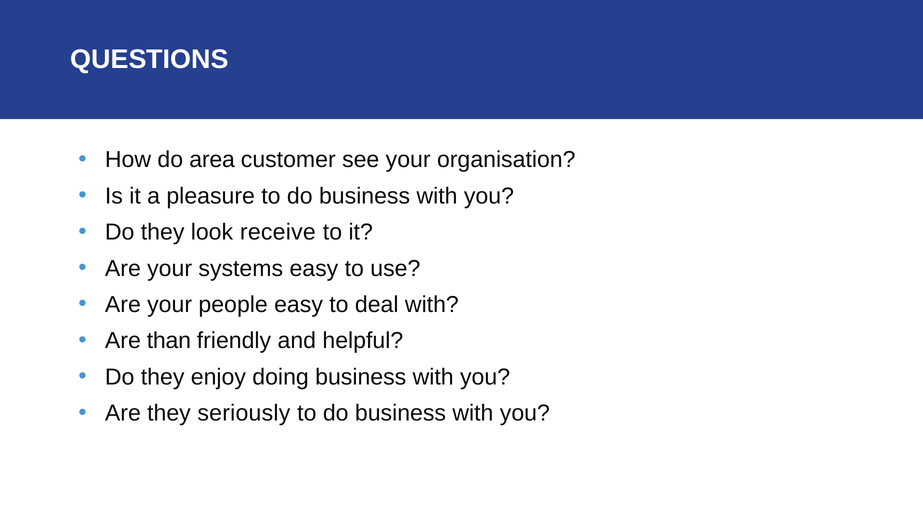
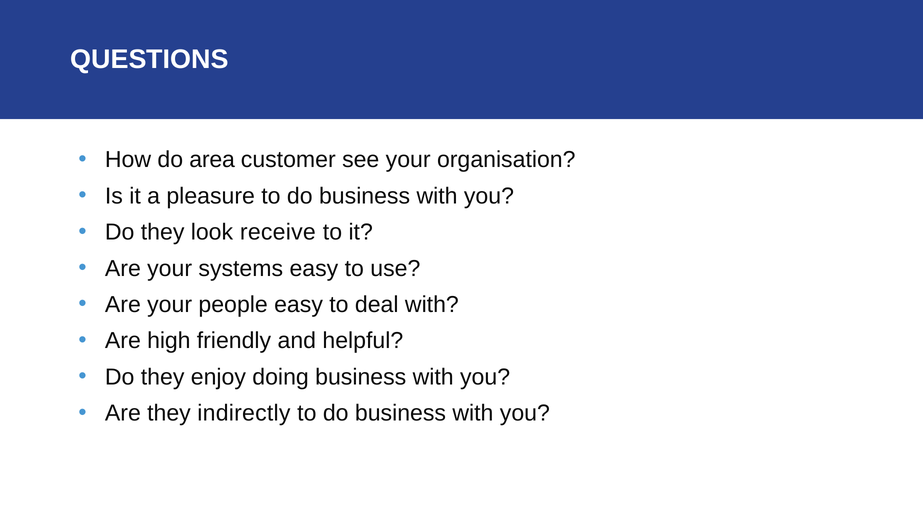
than: than -> high
seriously: seriously -> indirectly
